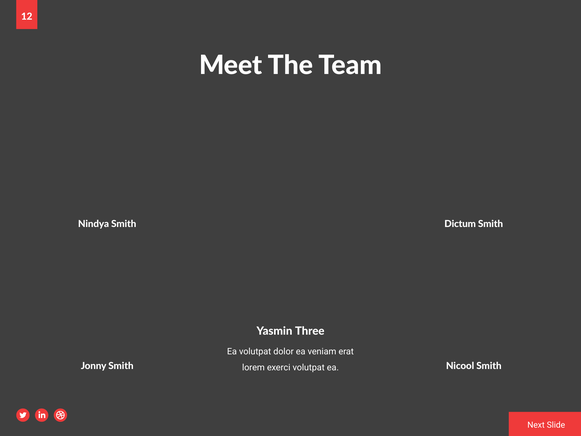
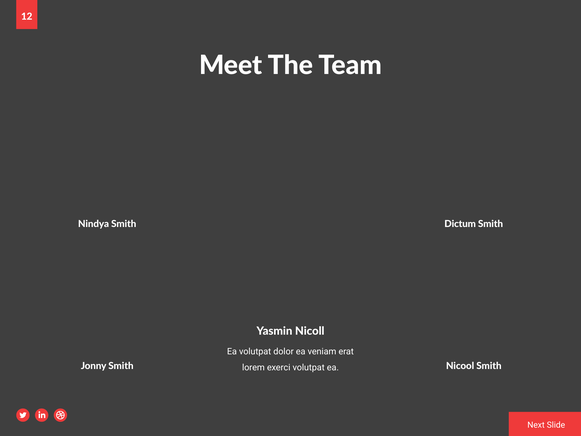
Three: Three -> Nicoll
